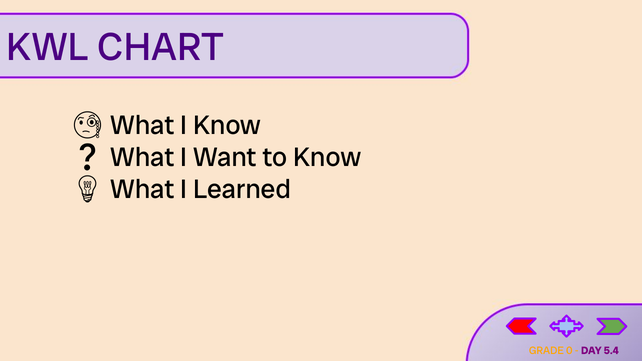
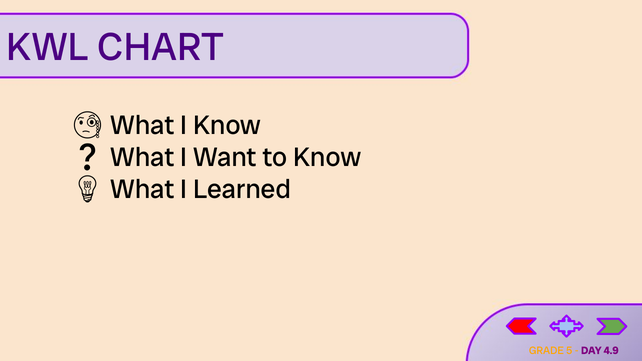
0: 0 -> 5
5.4: 5.4 -> 4.9
